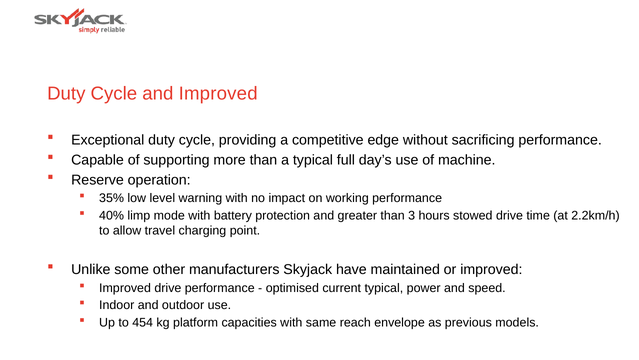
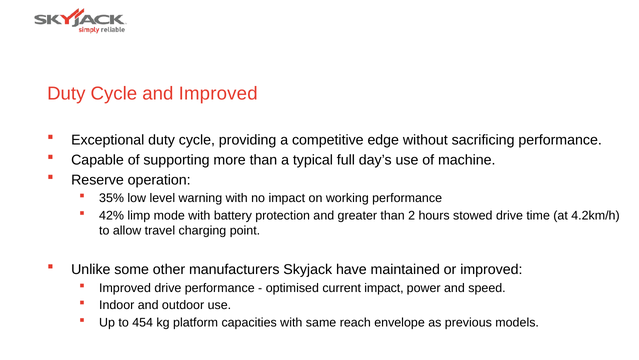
40%: 40% -> 42%
3: 3 -> 2
2.2km/h: 2.2km/h -> 4.2km/h
current typical: typical -> impact
